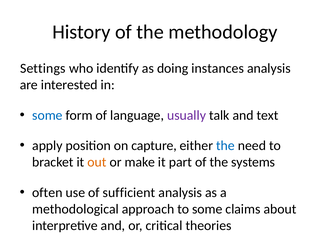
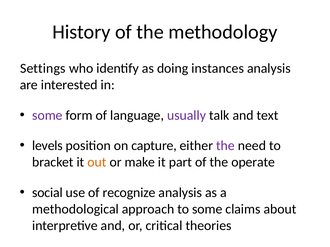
some at (47, 116) colour: blue -> purple
apply: apply -> levels
the at (225, 146) colour: blue -> purple
systems: systems -> operate
often: often -> social
sufficient: sufficient -> recognize
